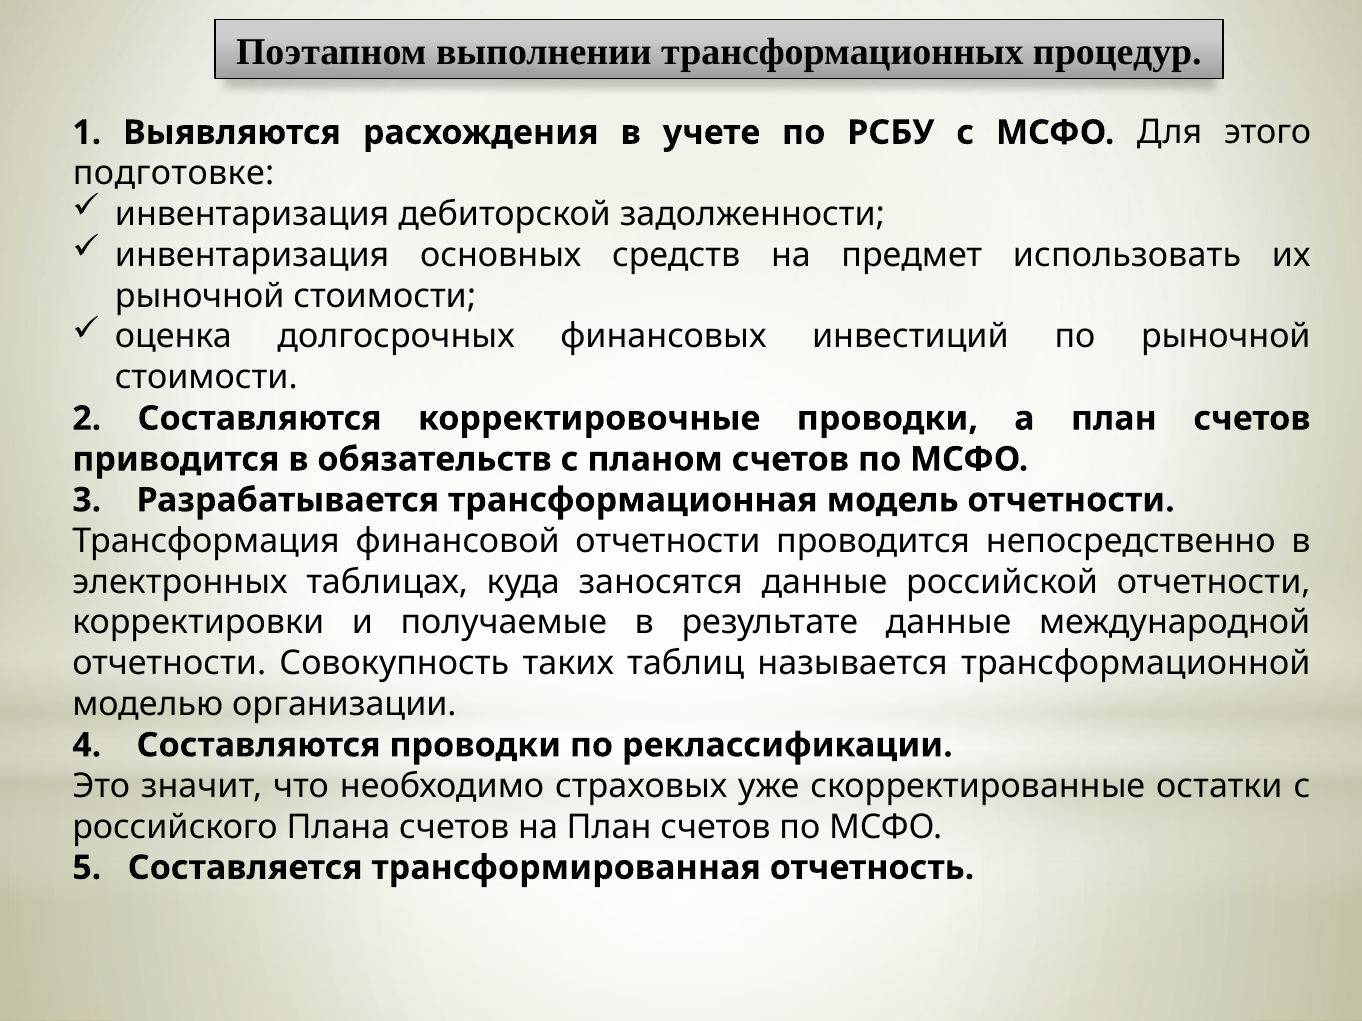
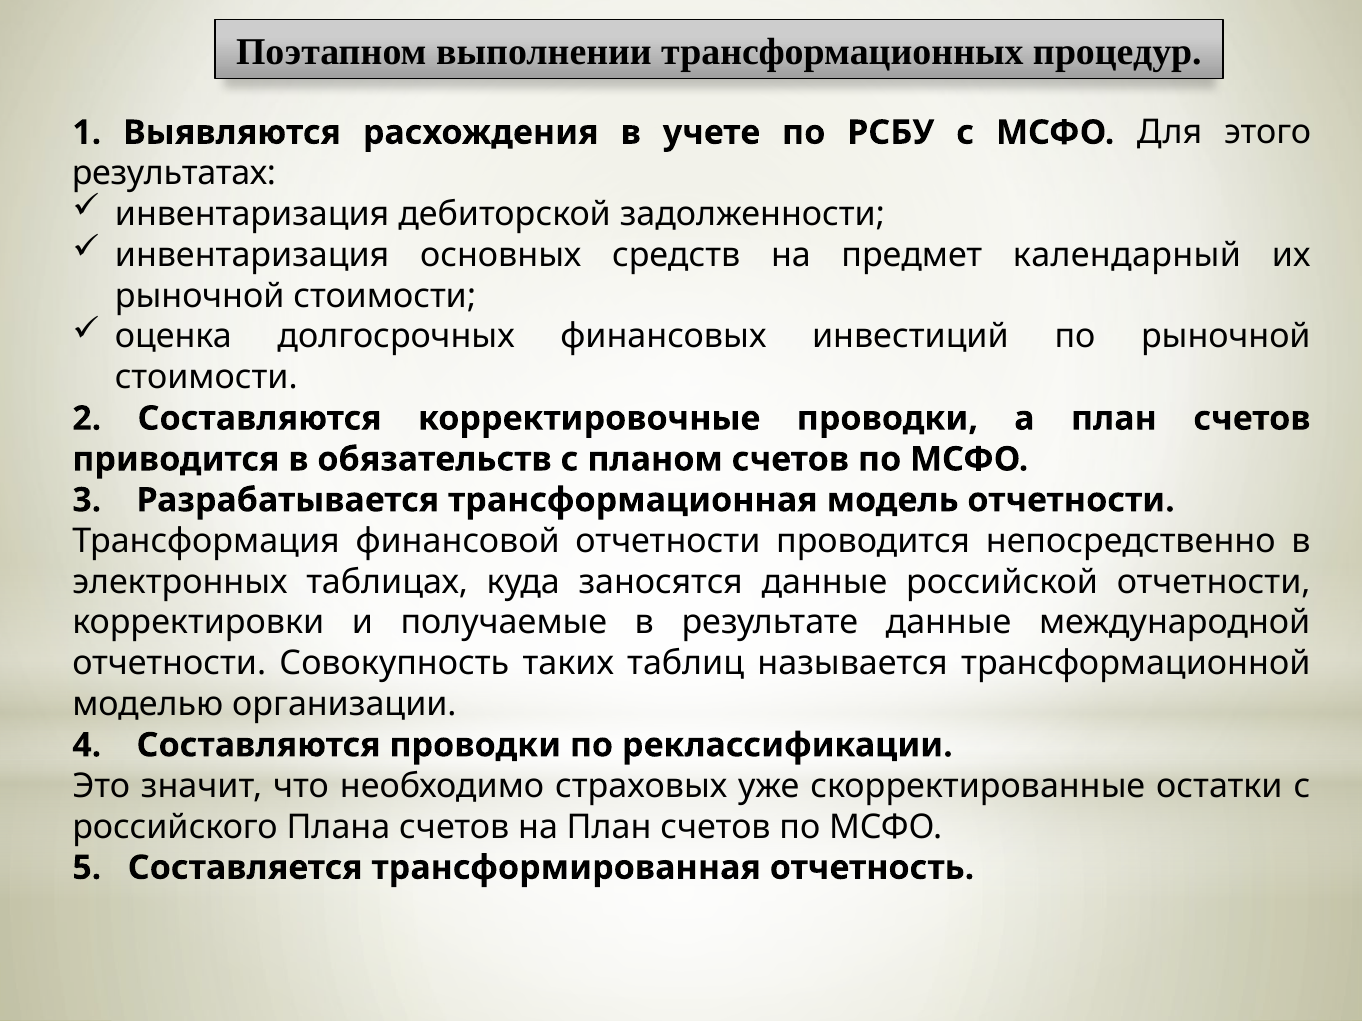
подготовке: подготовке -> результатах
использовать: использовать -> календарный
